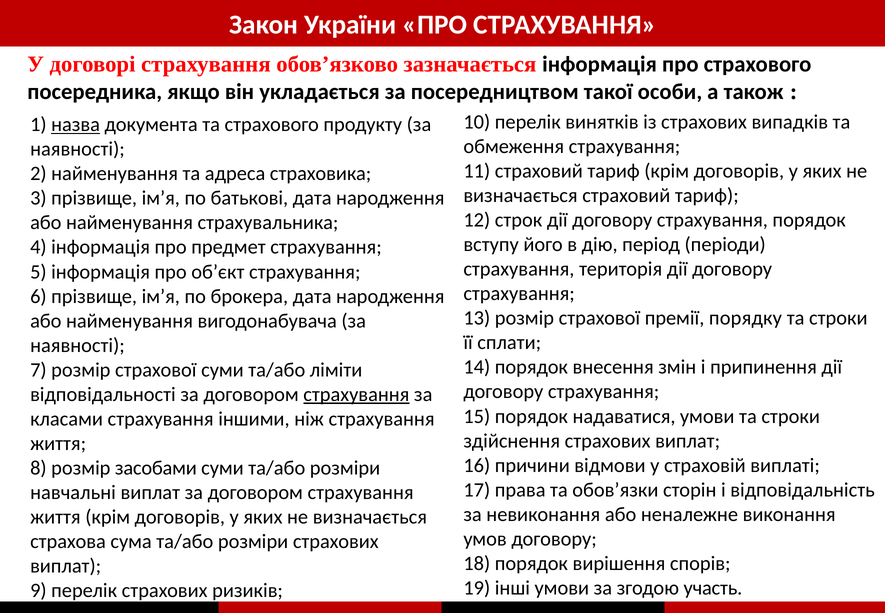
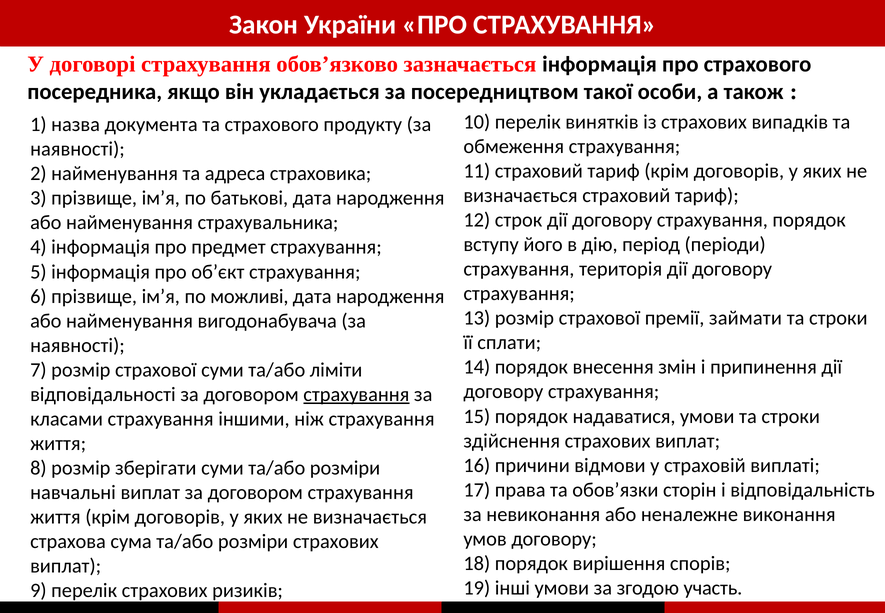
назва underline: present -> none
брокера: брокера -> можливі
порядку: порядку -> займати
засобами: засобами -> зберігати
